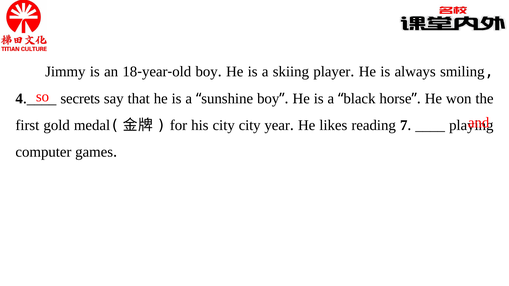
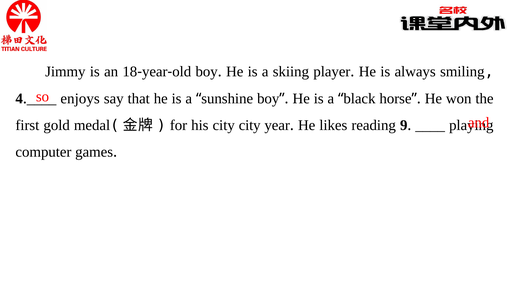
secrets: secrets -> enjoys
7: 7 -> 9
